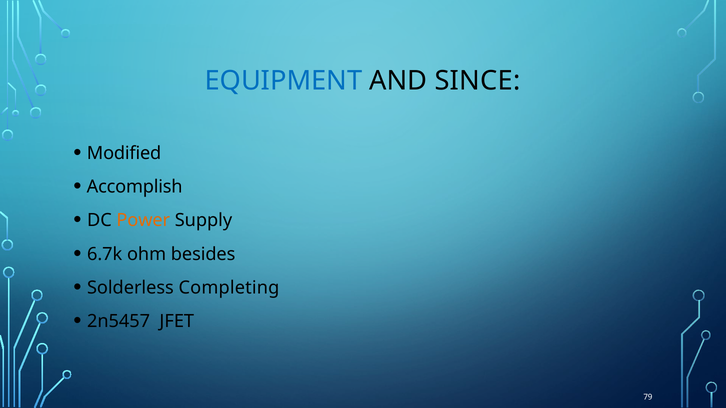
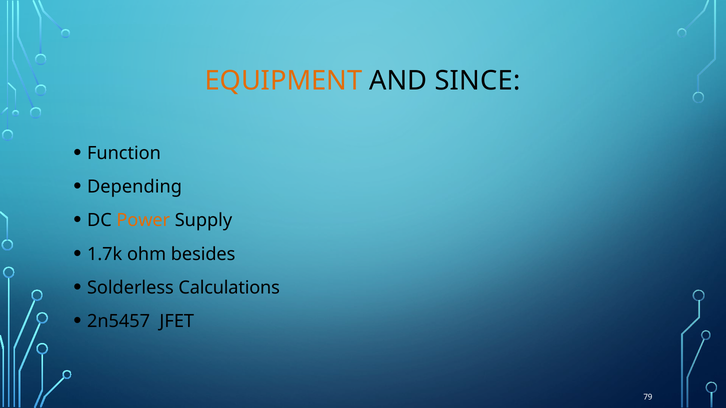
EQUIPMENT colour: blue -> orange
Modified: Modified -> Function
Accomplish: Accomplish -> Depending
6.7k: 6.7k -> 1.7k
Completing: Completing -> Calculations
